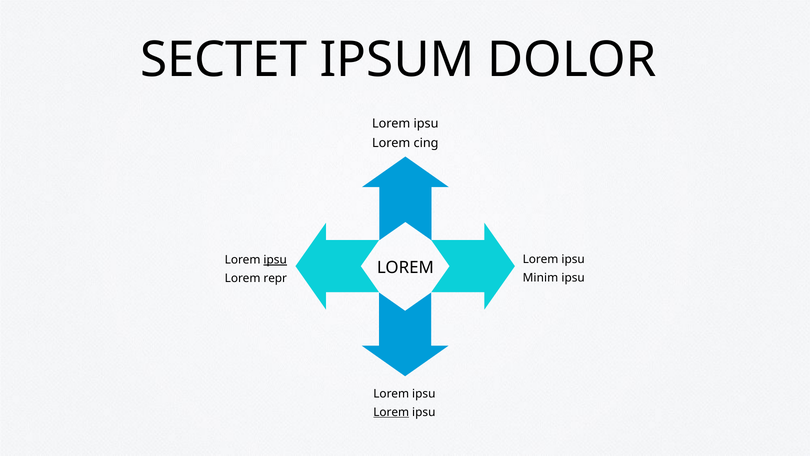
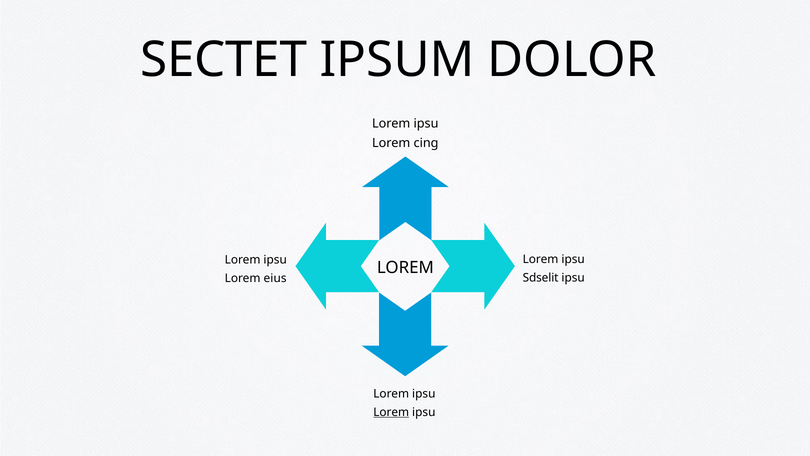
ipsu at (275, 260) underline: present -> none
Minim: Minim -> Sdselit
repr: repr -> eius
